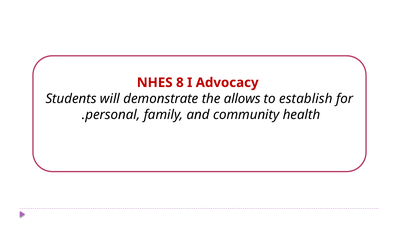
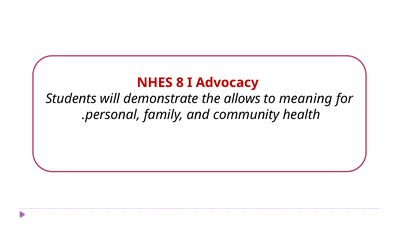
establish: establish -> meaning
